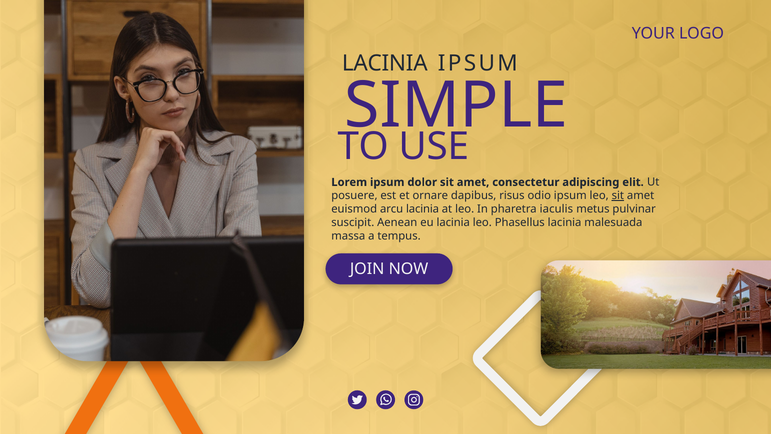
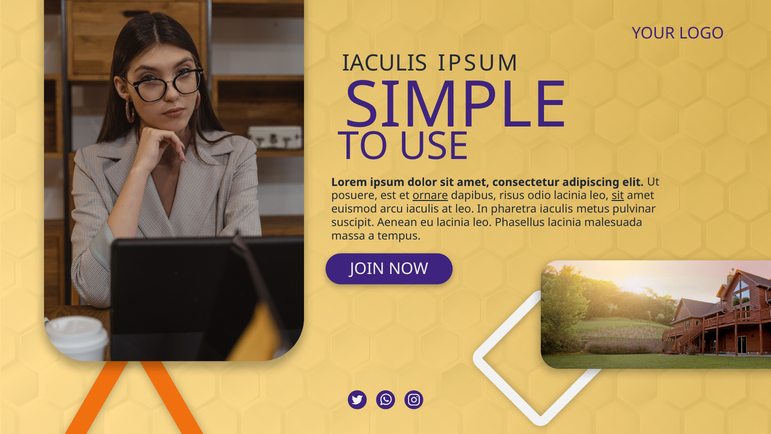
LACINIA at (385, 63): LACINIA -> IACULIS
ornare underline: none -> present
odio ipsum: ipsum -> lacinia
arcu lacinia: lacinia -> iaculis
